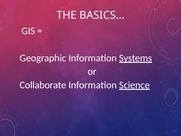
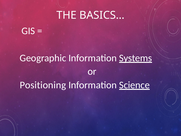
Collaborate: Collaborate -> Positioning
